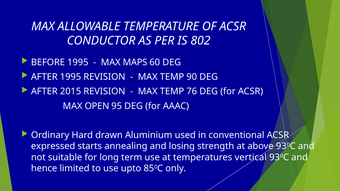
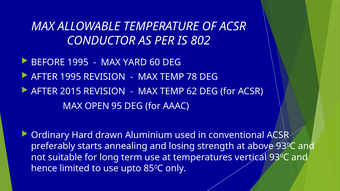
MAPS: MAPS -> YARD
90: 90 -> 78
76: 76 -> 62
expressed: expressed -> preferably
